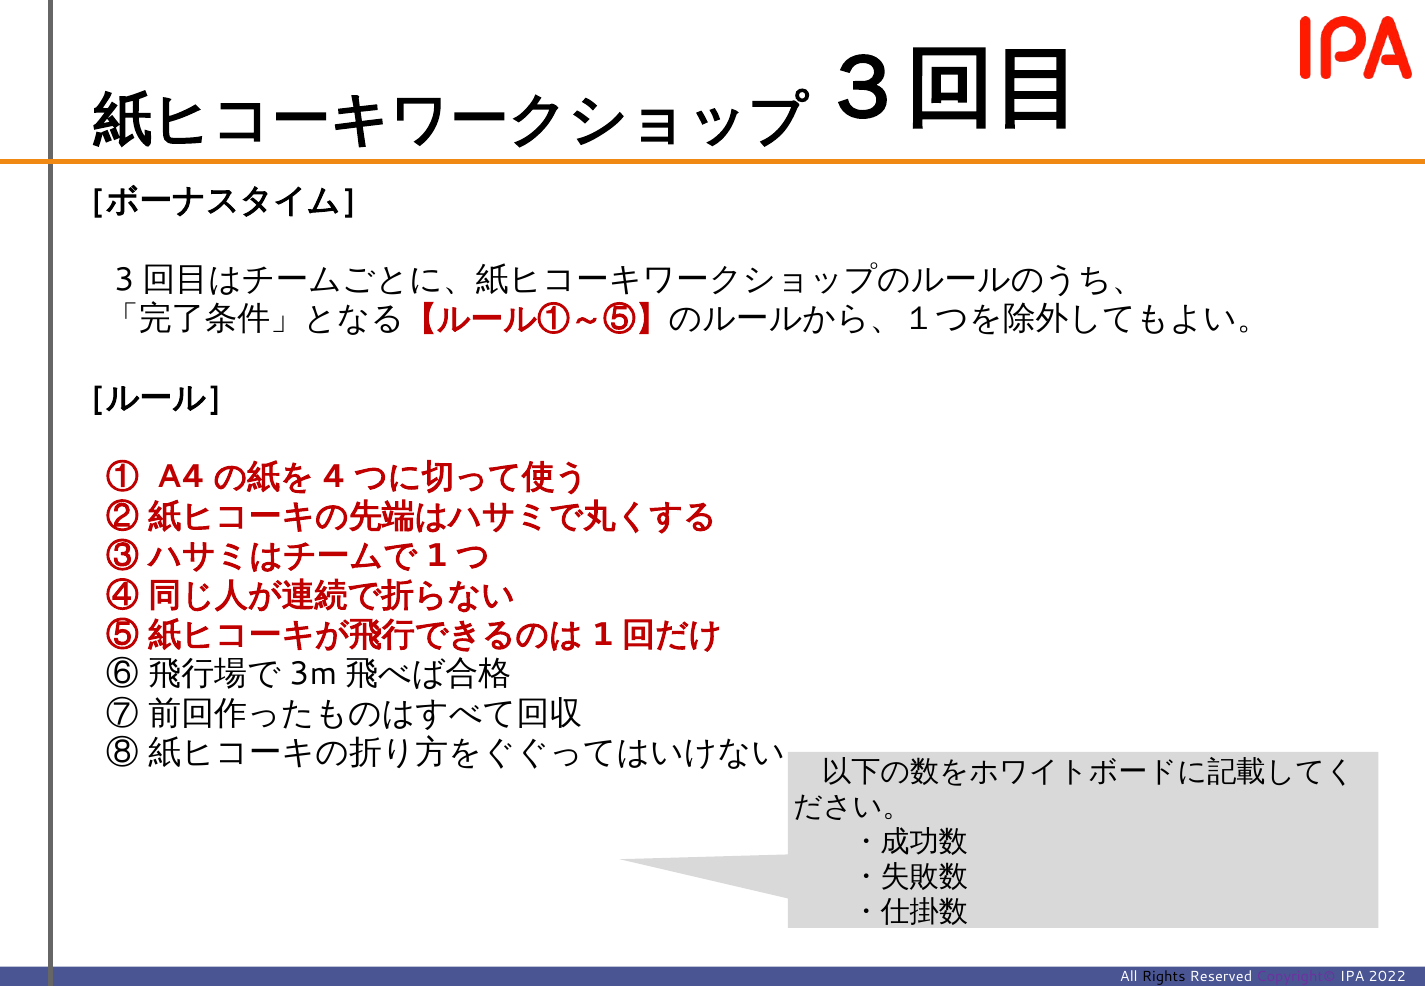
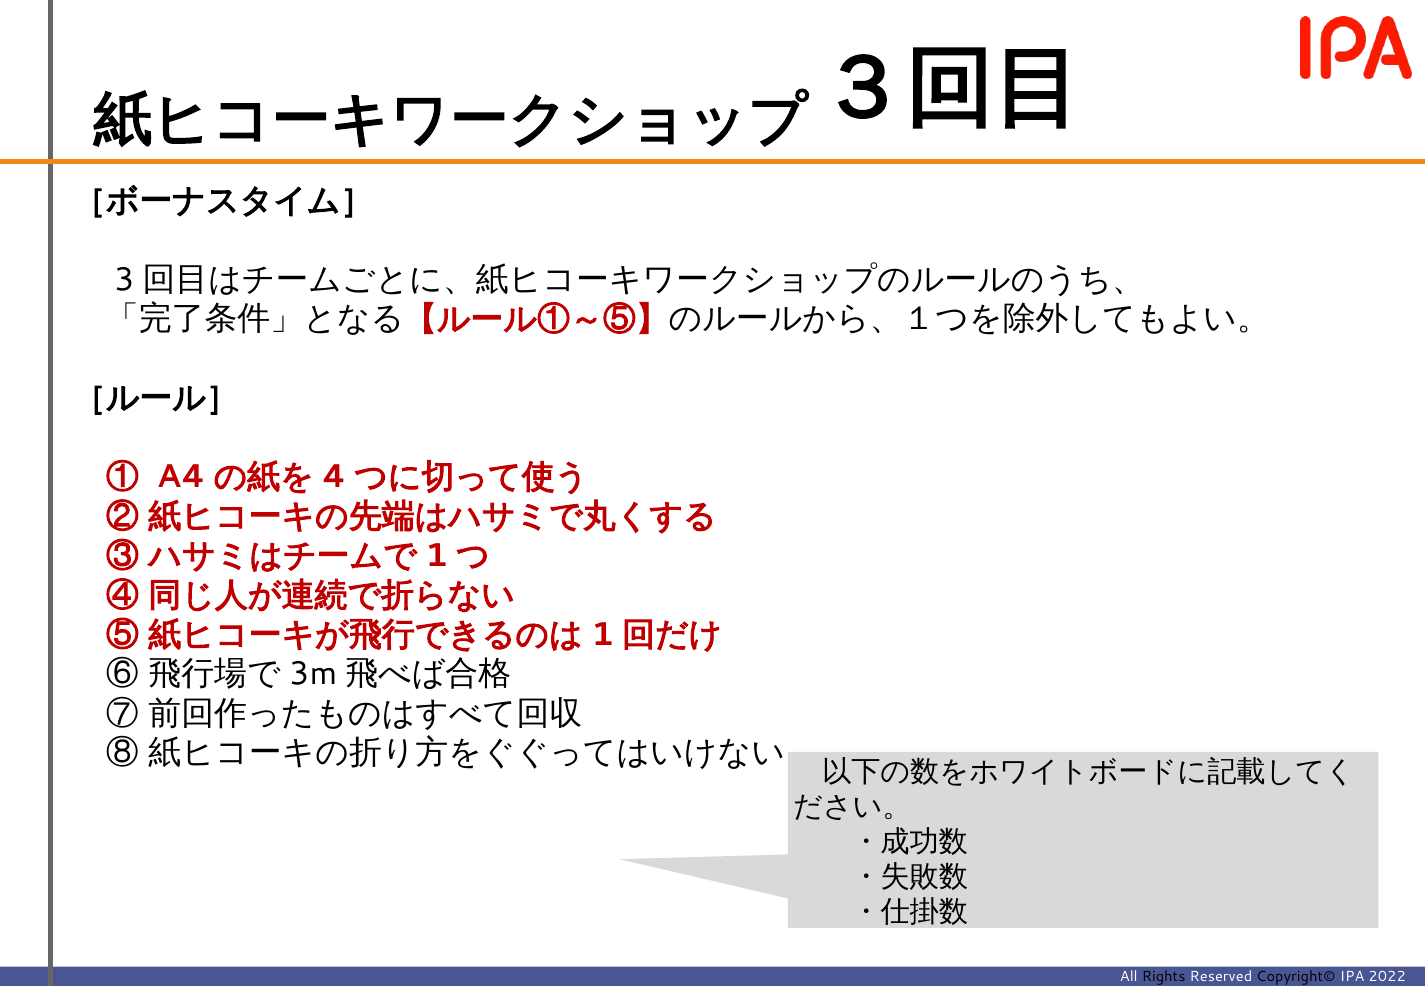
Copyright© colour: purple -> black
